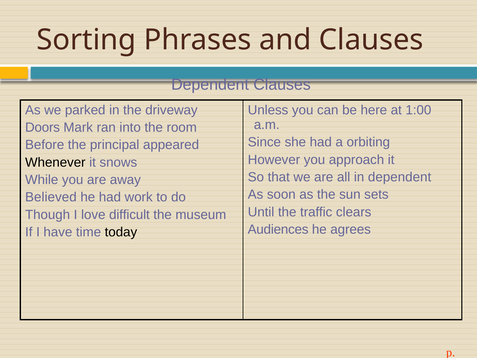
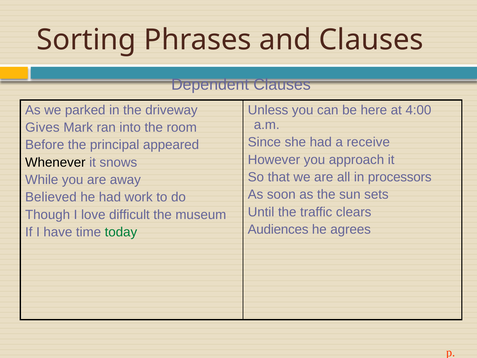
1:00: 1:00 -> 4:00
Doors: Doors -> Gives
orbiting: orbiting -> receive
in dependent: dependent -> processors
today colour: black -> green
